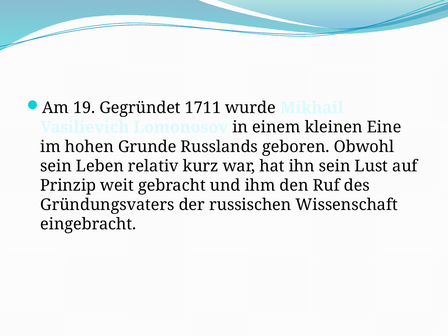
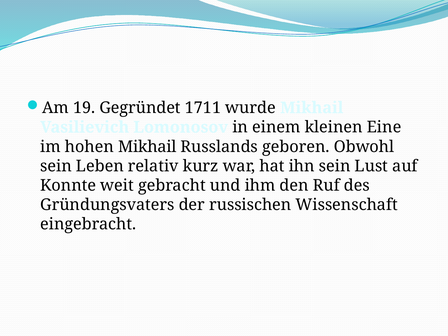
hohen Grunde: Grunde -> Mikhail
Prinzip: Prinzip -> Konnte
